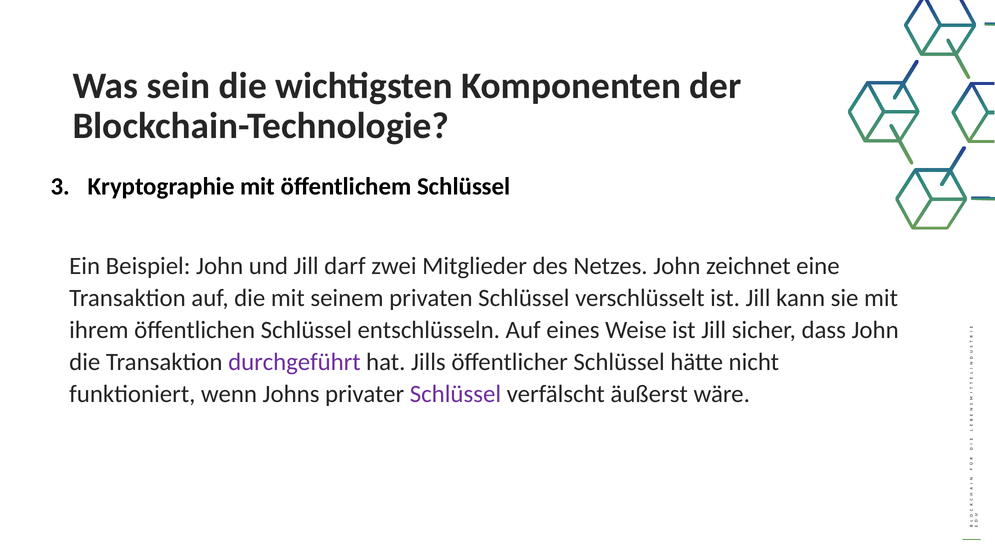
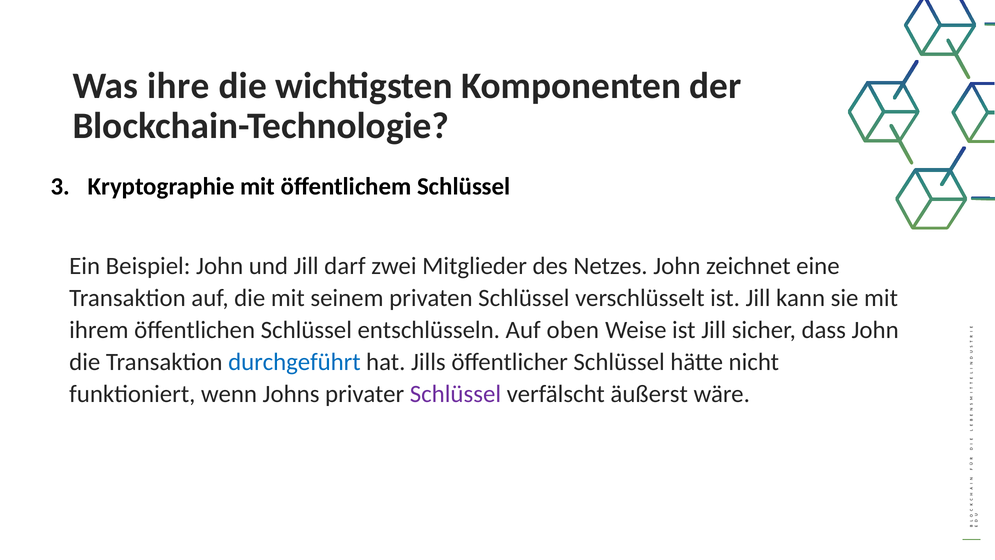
sein: sein -> ihre
eines: eines -> oben
durchgeführt colour: purple -> blue
